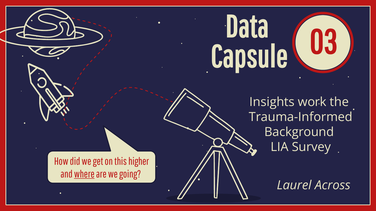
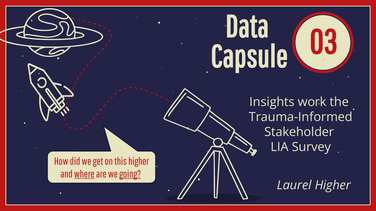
Background: Background -> Stakeholder
going underline: none -> present
Laurel Across: Across -> Higher
